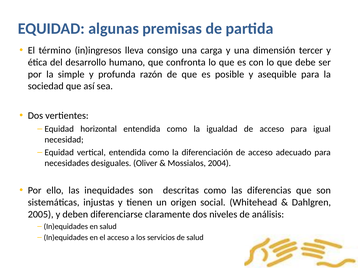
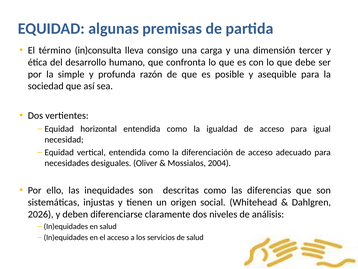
in)ingresos: in)ingresos -> in)consulta
2005: 2005 -> 2026
